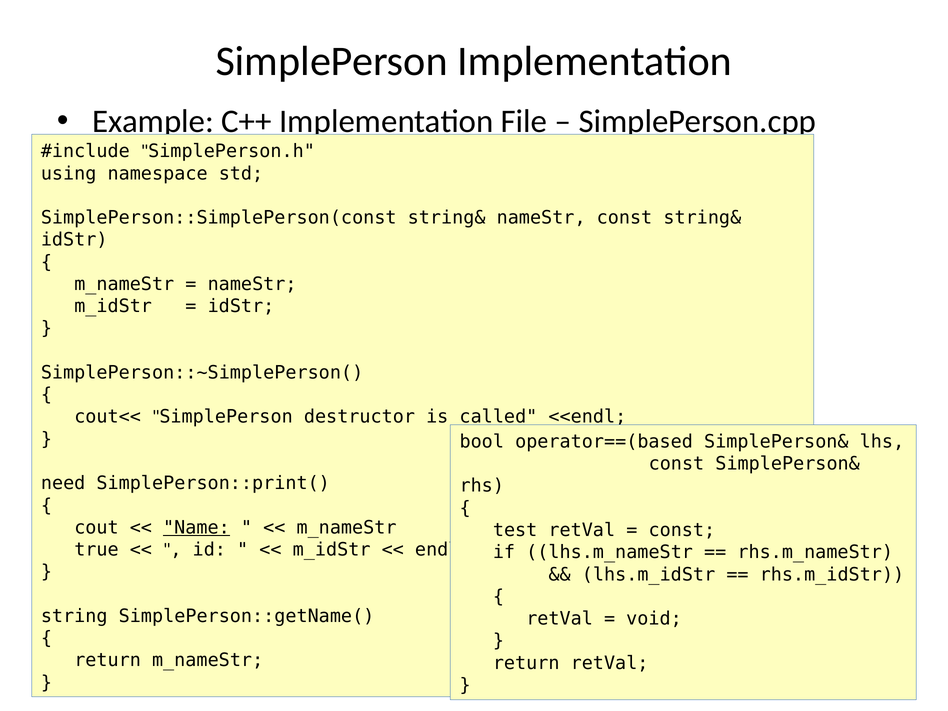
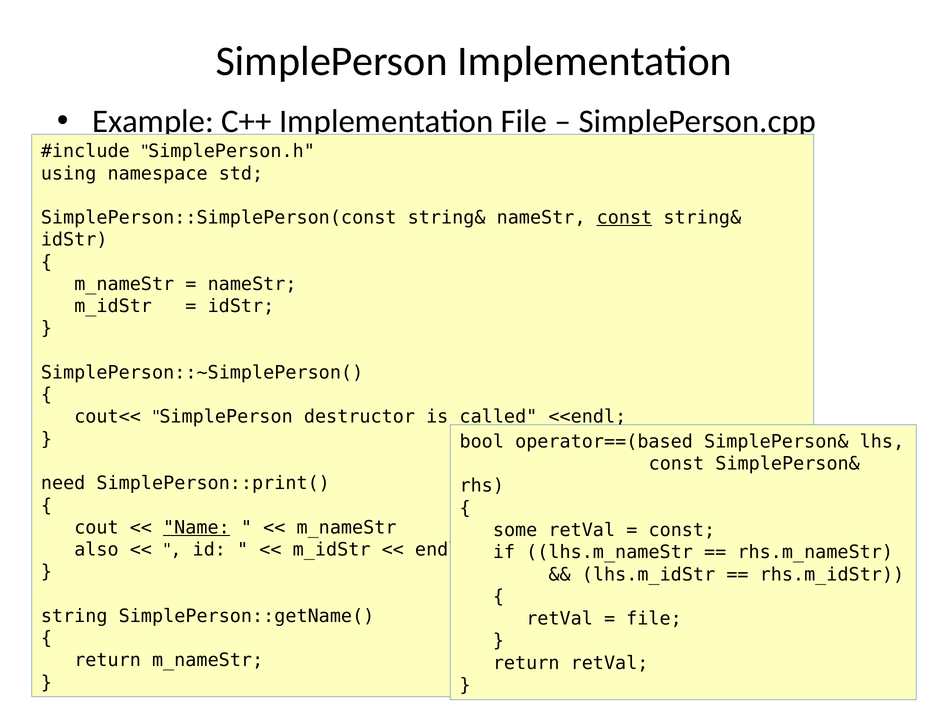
const at (624, 218) underline: none -> present
test: test -> some
true: true -> also
void at (654, 619): void -> file
